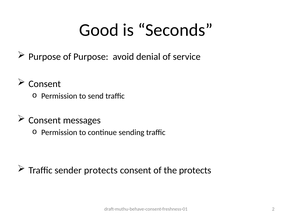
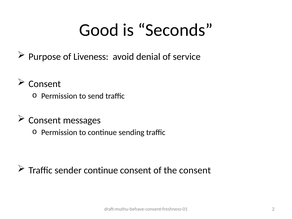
of Purpose: Purpose -> Liveness
sender protects: protects -> continue
the protects: protects -> consent
